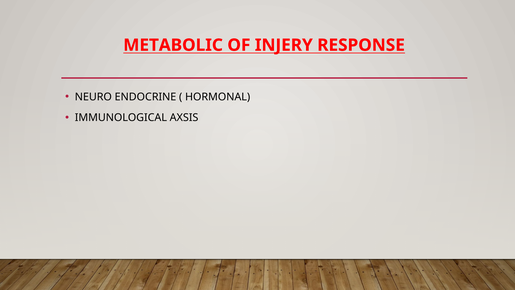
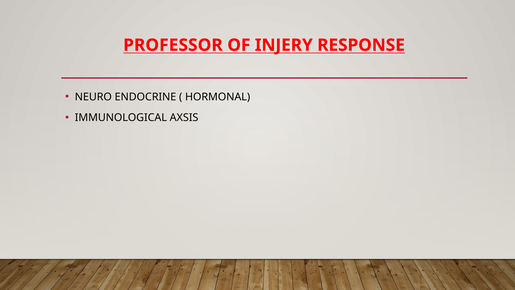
METABOLIC: METABOLIC -> PROFESSOR
